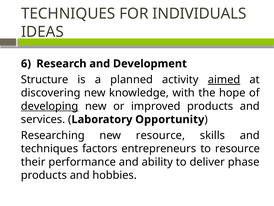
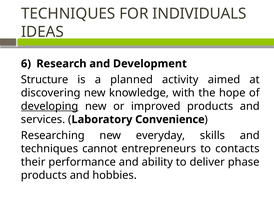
aimed underline: present -> none
Opportunity: Opportunity -> Convenience
new resource: resource -> everyday
factors: factors -> cannot
to resource: resource -> contacts
